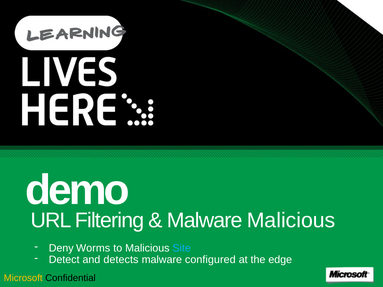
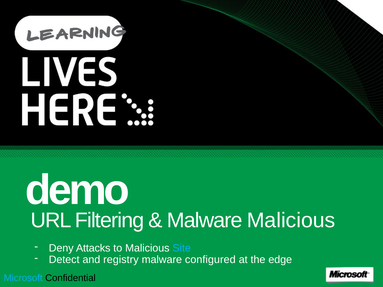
Worms: Worms -> Attacks
detects: detects -> registry
Microsoft colour: yellow -> light blue
